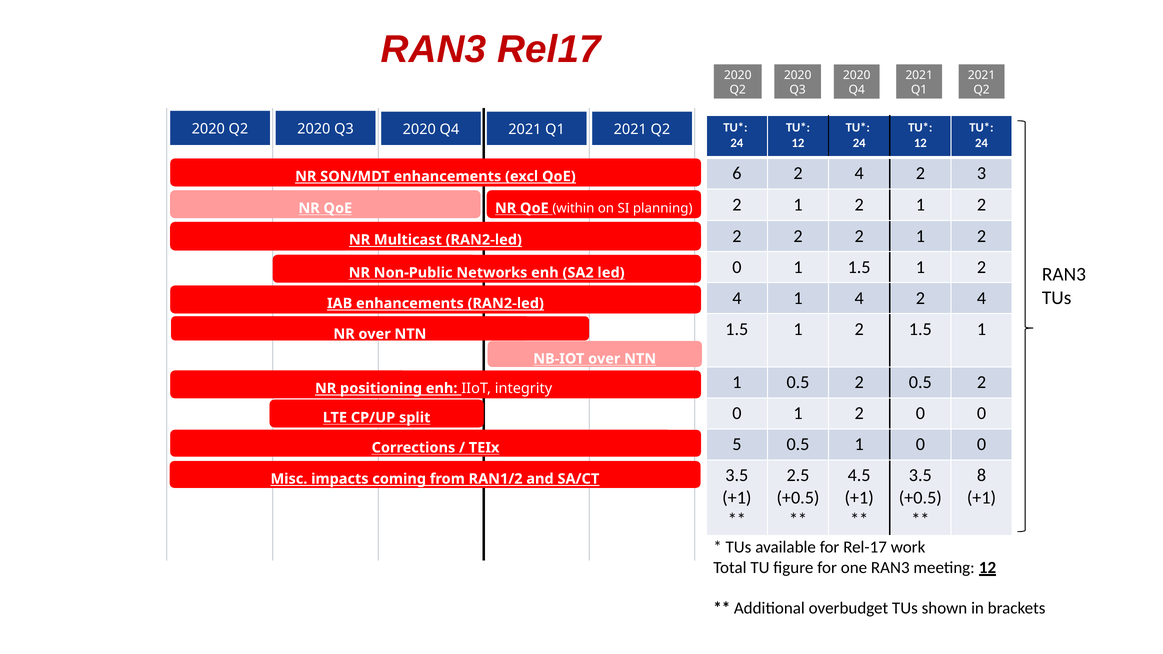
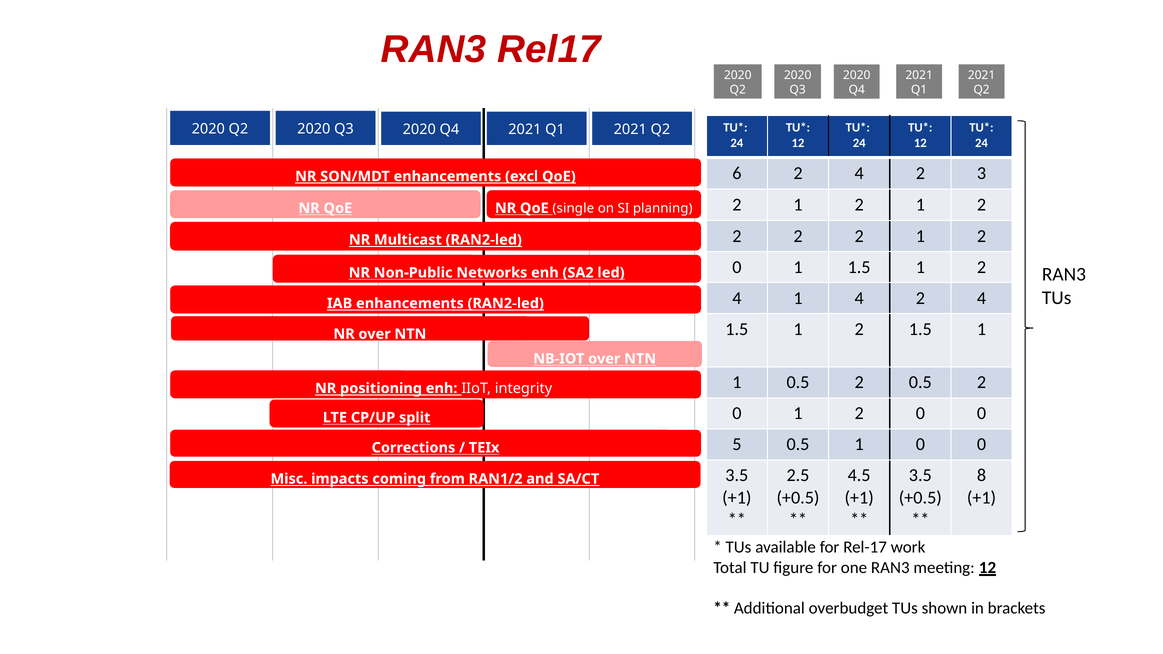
within: within -> single
